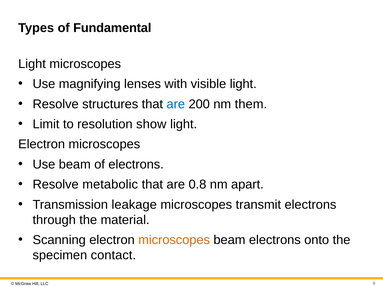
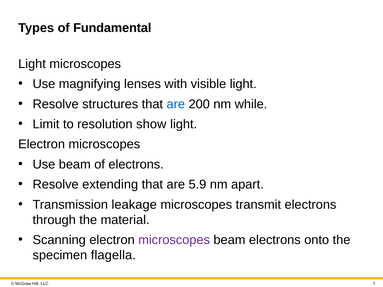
them: them -> while
metabolic: metabolic -> extending
0.8: 0.8 -> 5.9
microscopes at (174, 240) colour: orange -> purple
contact: contact -> flagella
